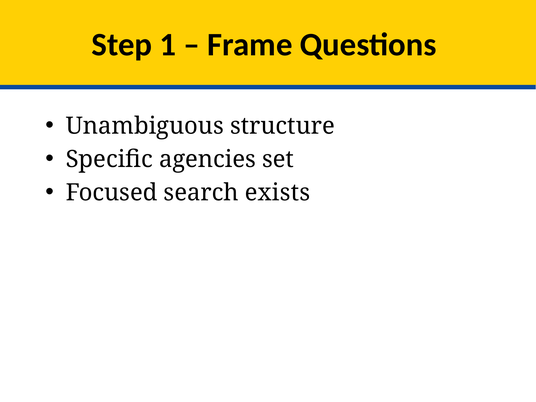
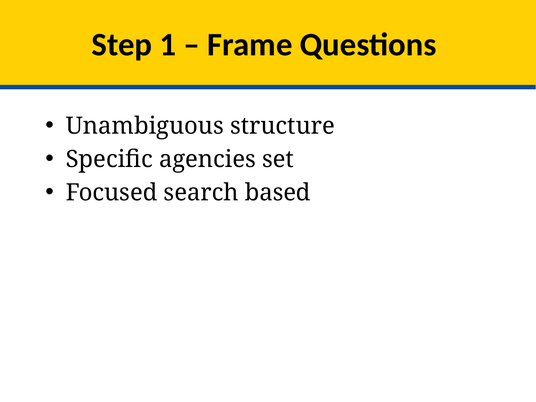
exists: exists -> based
